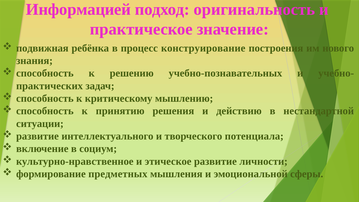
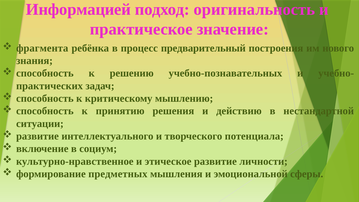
подвижная: подвижная -> фрагмента
конструирование: конструирование -> предварительный
